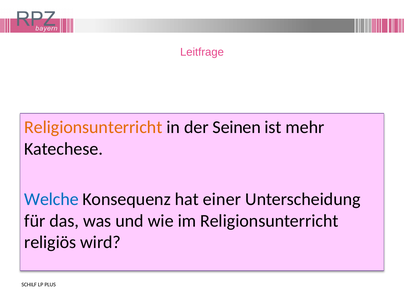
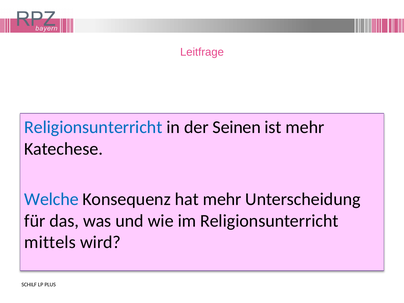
Religionsunterricht at (93, 127) colour: orange -> blue
hat einer: einer -> mehr
religiös: religiös -> mittels
